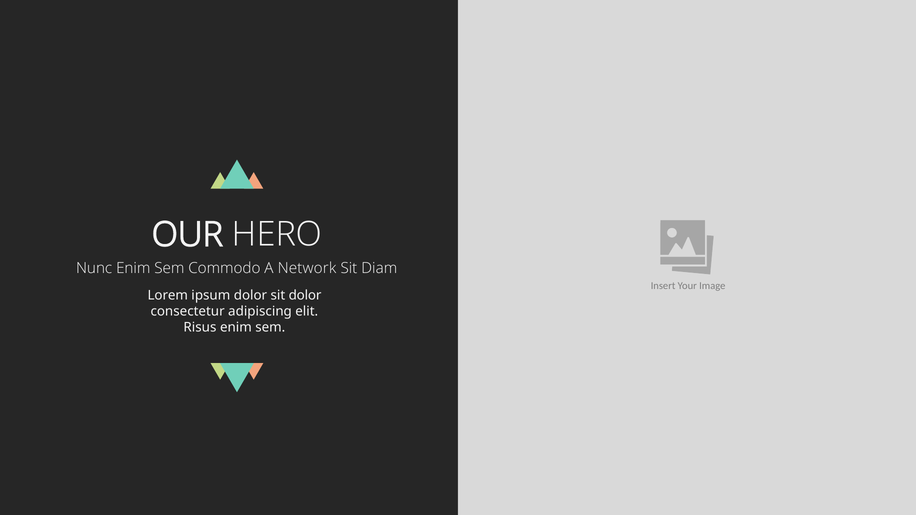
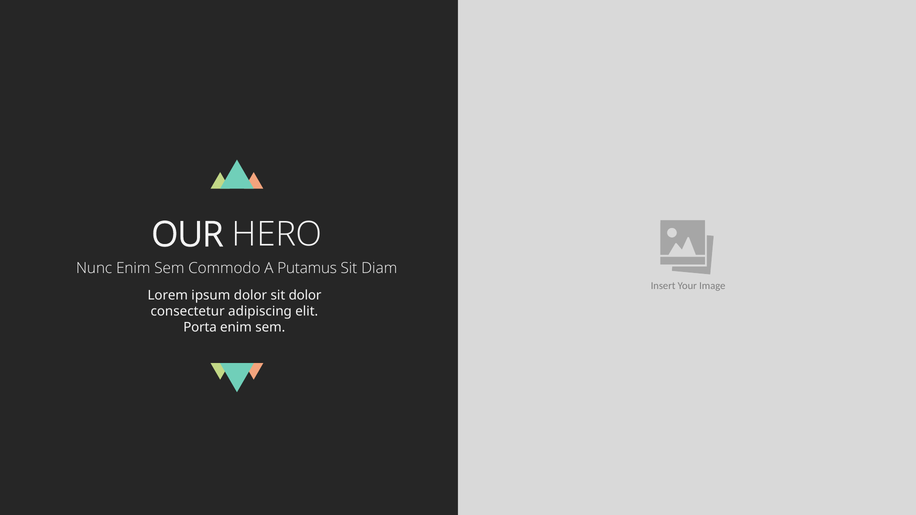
Network: Network -> Putamus
Risus: Risus -> Porta
